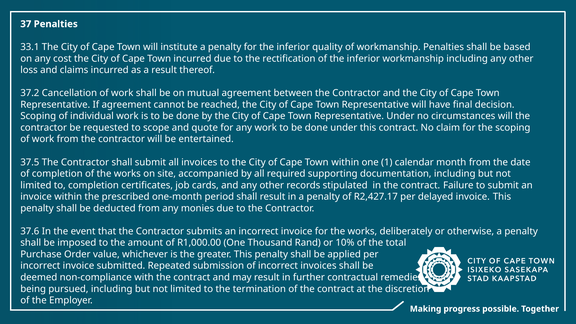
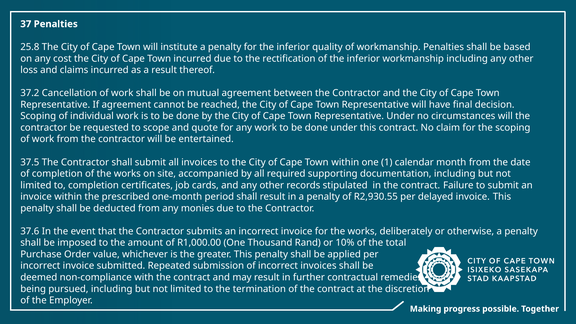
33.1: 33.1 -> 25.8
R2,427.17: R2,427.17 -> R2,930.55
